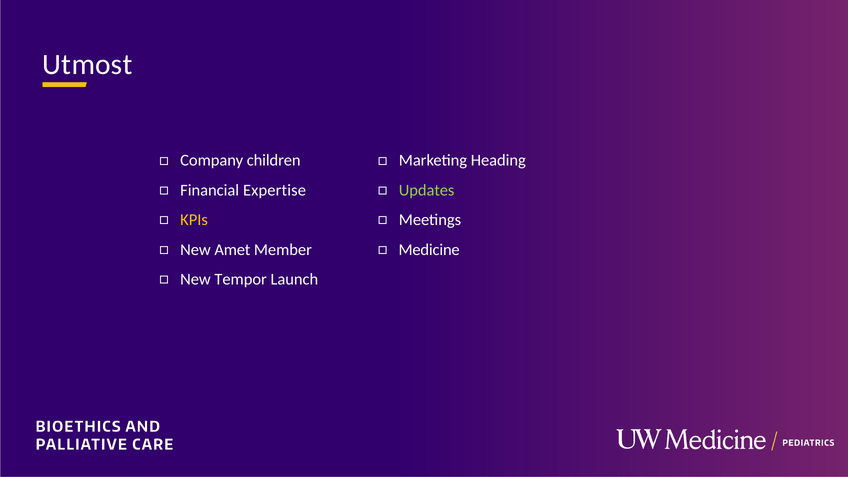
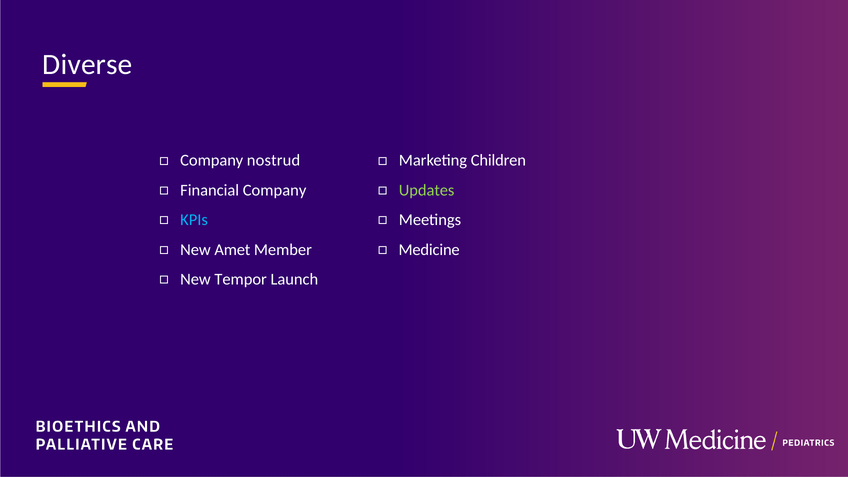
Utmost: Utmost -> Diverse
children: children -> nostrud
Heading: Heading -> Children
Financial Expertise: Expertise -> Company
KPIs colour: yellow -> light blue
